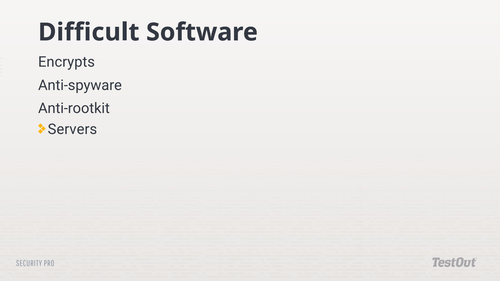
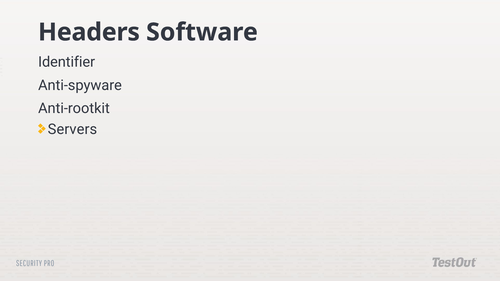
Difficult: Difficult -> Headers
Encrypts: Encrypts -> Identifier
